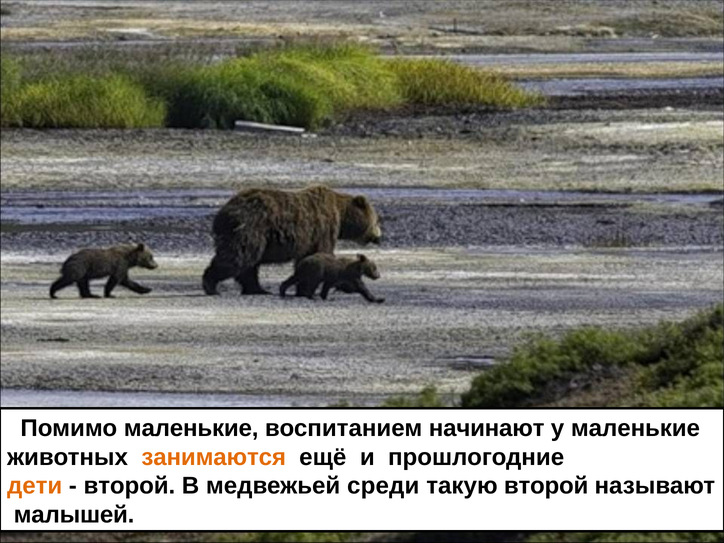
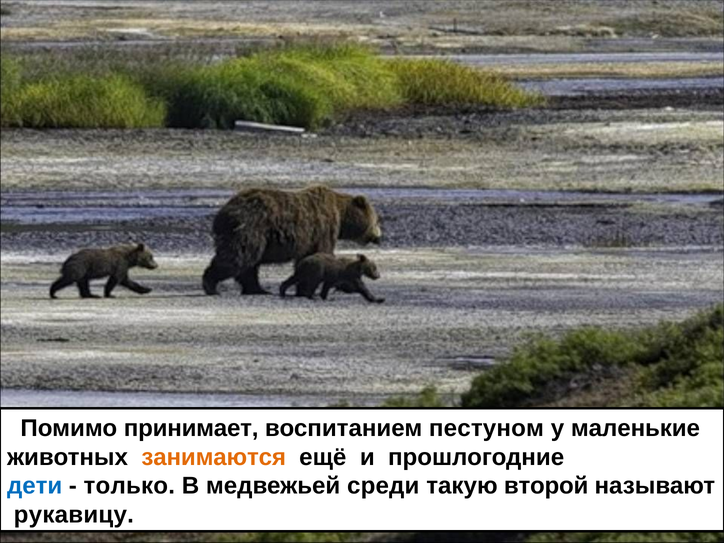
Помимо маленькие: маленькие -> принимает
начинают: начинают -> пестуном
дети colour: orange -> blue
второй at (129, 486): второй -> только
малышей: малышей -> рукавицу
